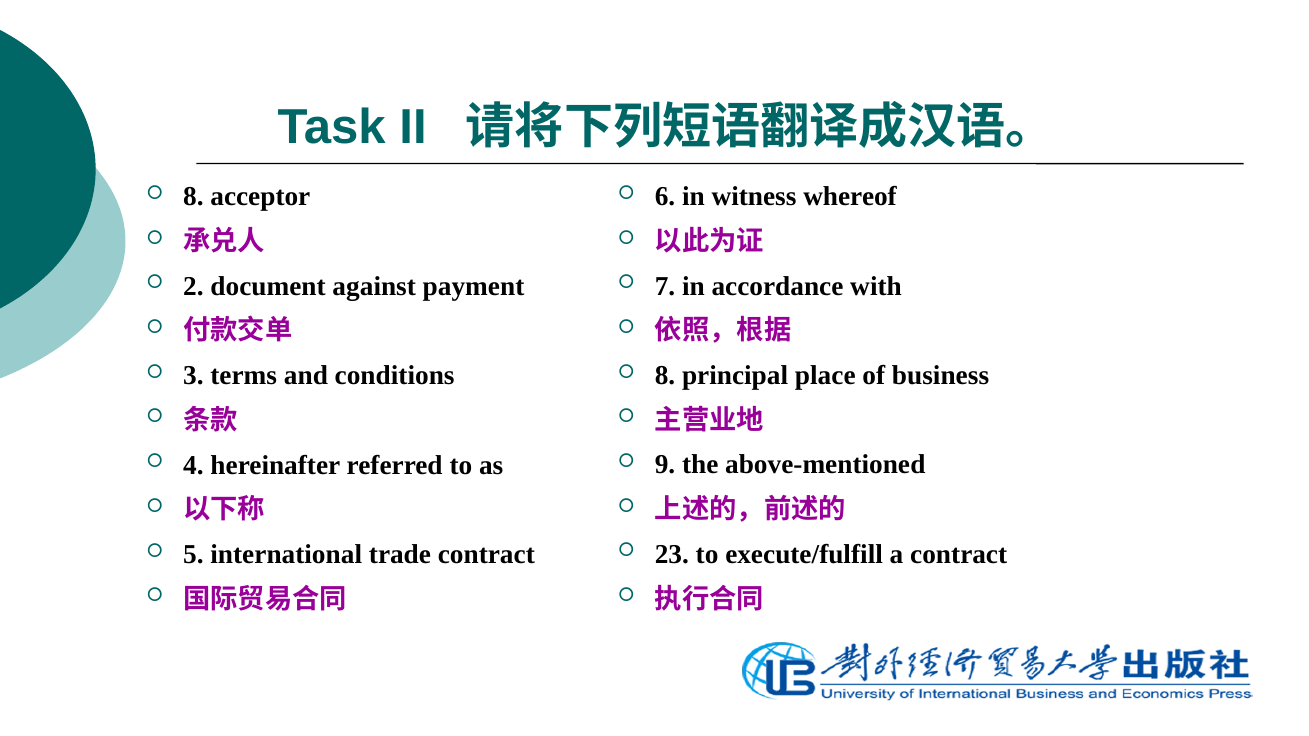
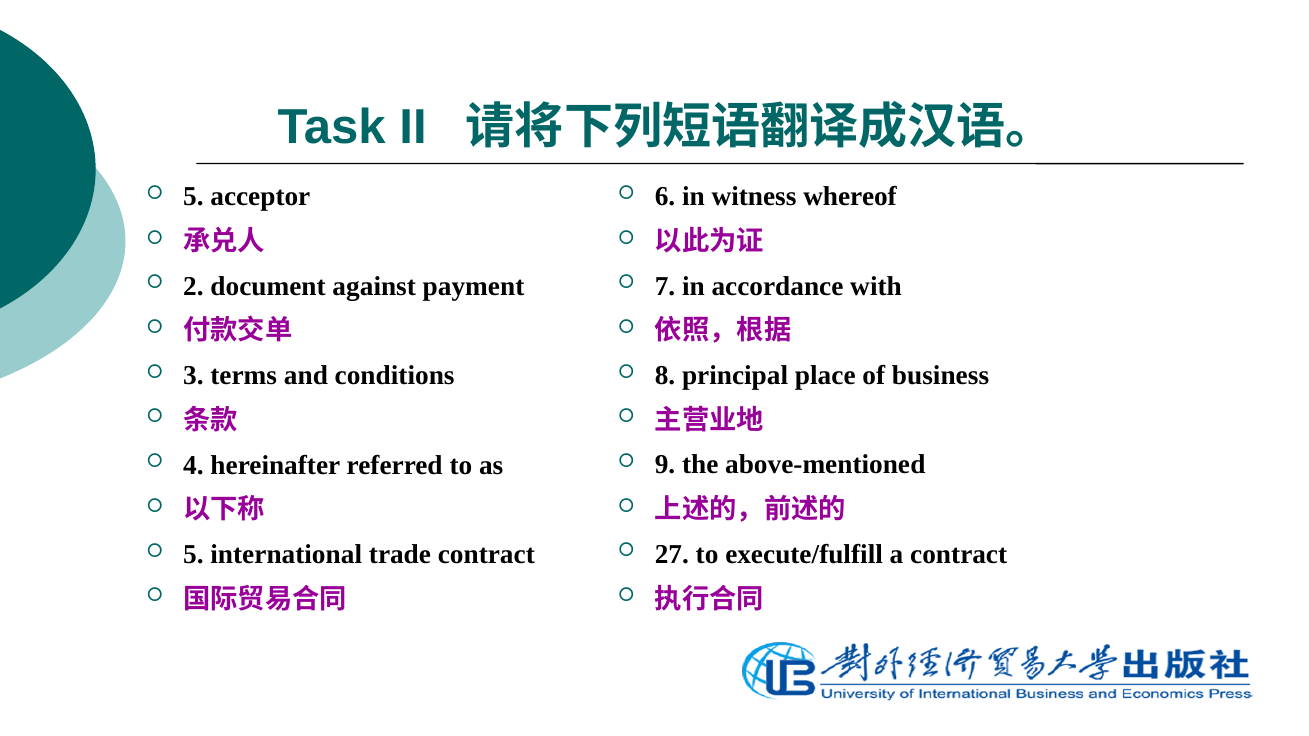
8 at (193, 197): 8 -> 5
23: 23 -> 27
